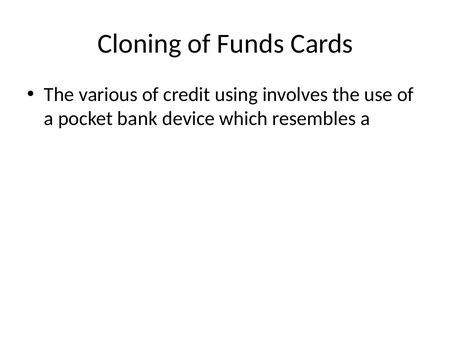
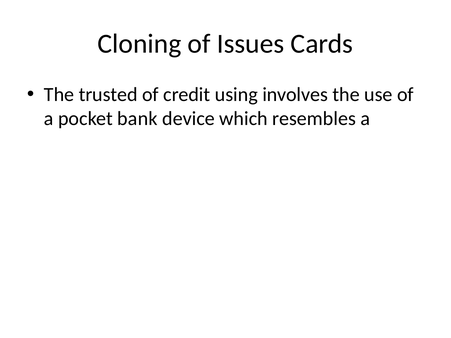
Funds: Funds -> Issues
various: various -> trusted
